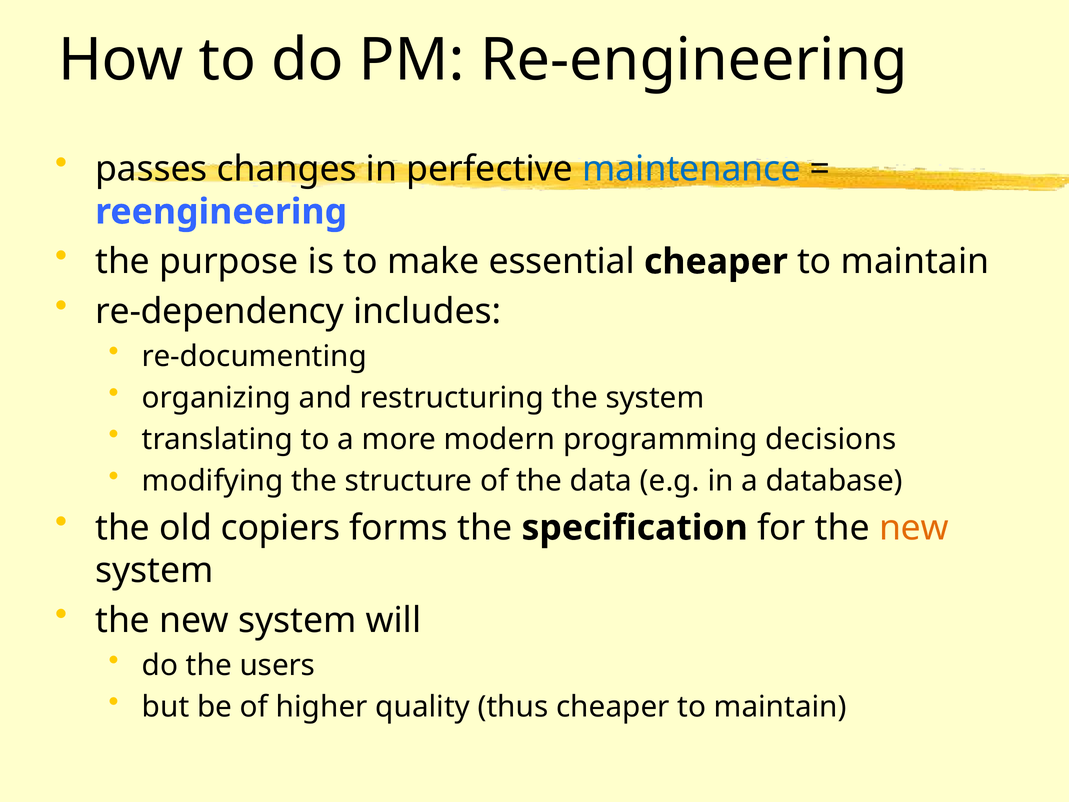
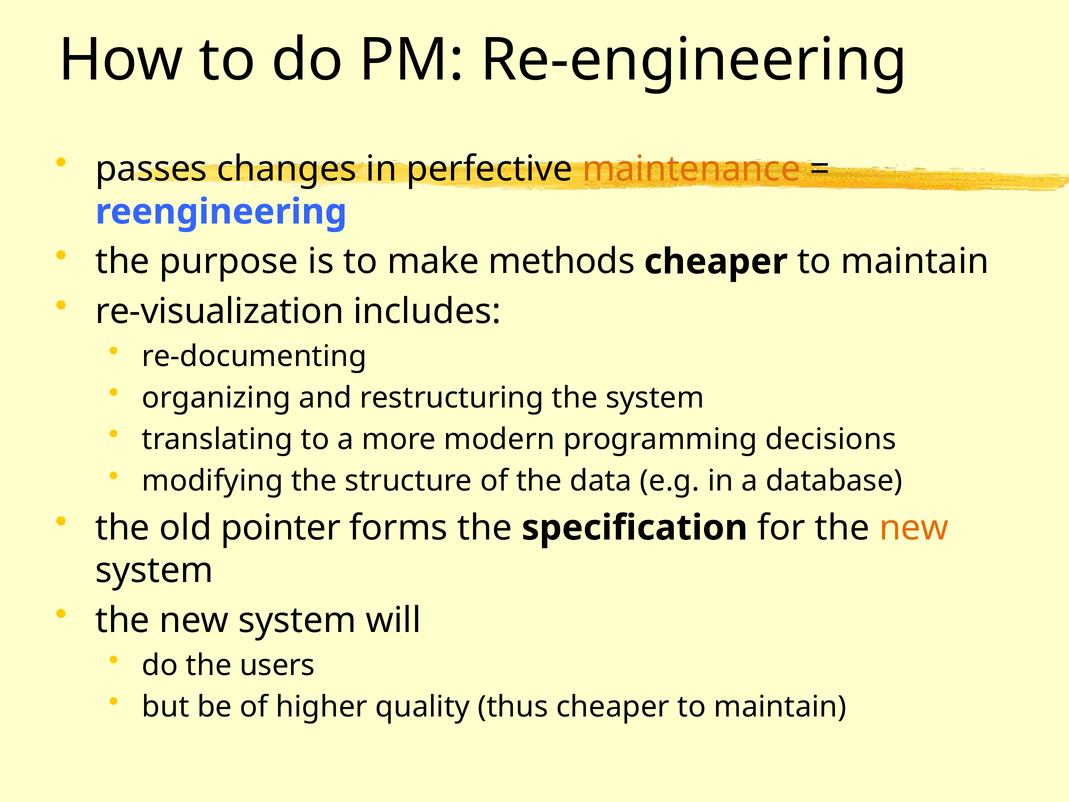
maintenance colour: blue -> orange
essential: essential -> methods
re-dependency: re-dependency -> re-visualization
copiers: copiers -> pointer
